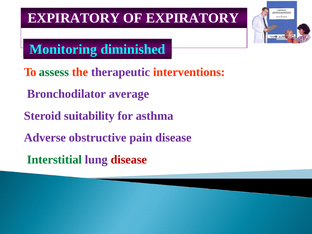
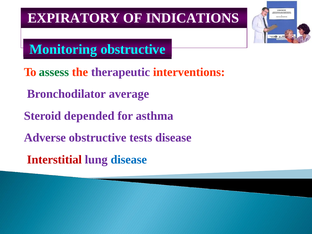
OF EXPIRATORY: EXPIRATORY -> INDICATIONS
Monitoring diminished: diminished -> obstructive
suitability: suitability -> depended
pain: pain -> tests
Interstitial colour: green -> red
disease at (129, 160) colour: red -> blue
